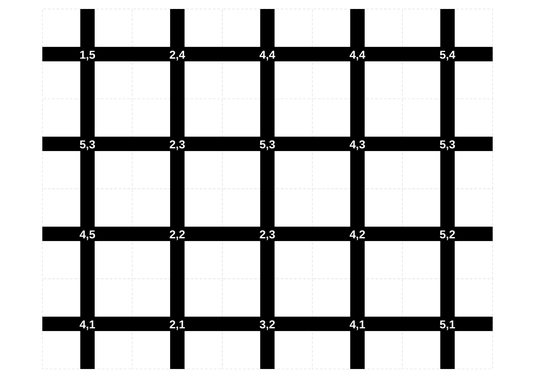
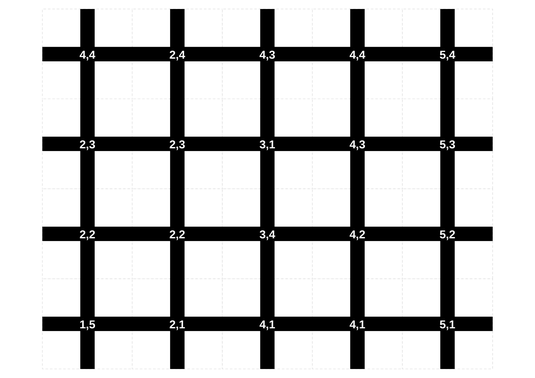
1,5 at (87, 55): 1,5 -> 4,4
2,4 4,4: 4,4 -> 4,3
5,3 at (87, 145): 5,3 -> 2,3
2,3 5,3: 5,3 -> 3,1
4,5 at (87, 235): 4,5 -> 2,2
2,2 2,3: 2,3 -> 3,4
4,1 at (87, 325): 4,1 -> 1,5
2,1 3,2: 3,2 -> 4,1
